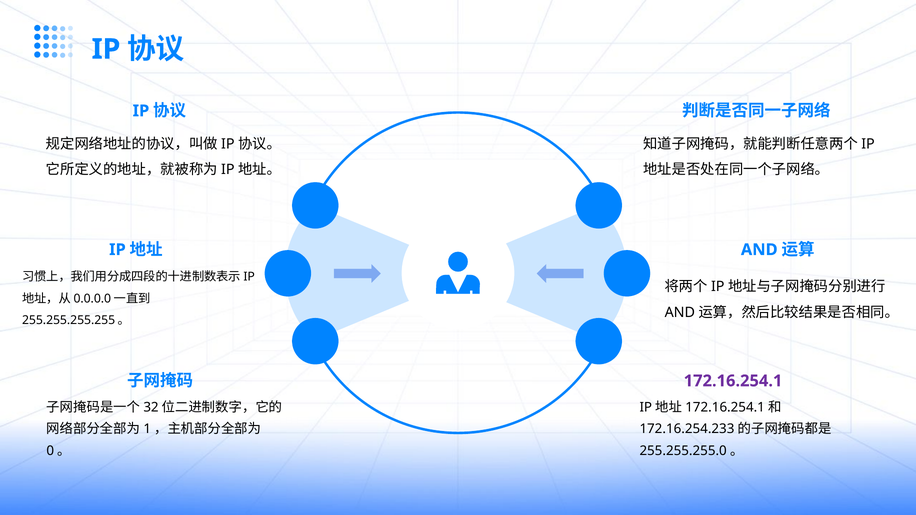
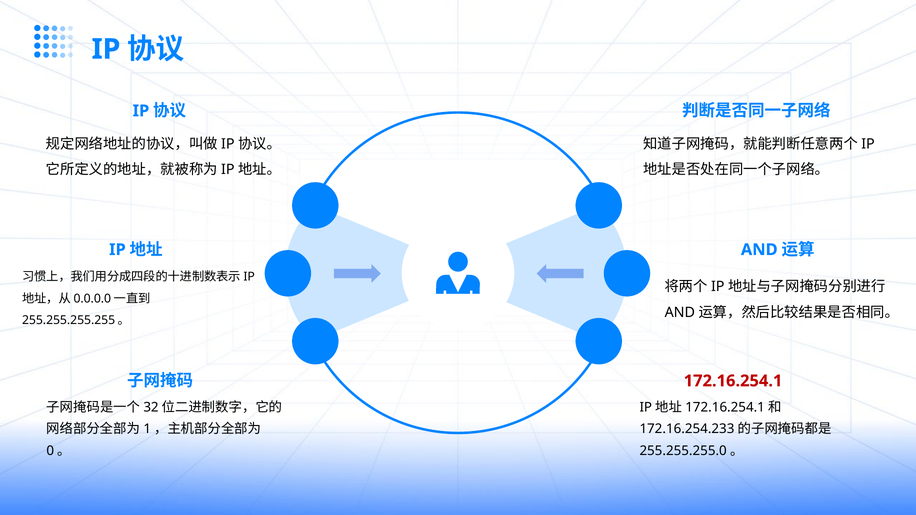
172.16.254.1 colour: purple -> red
